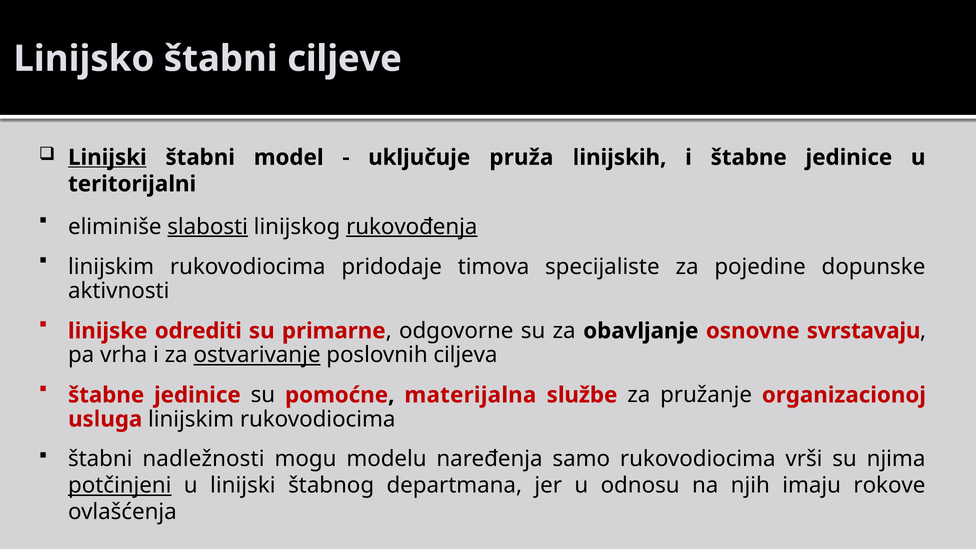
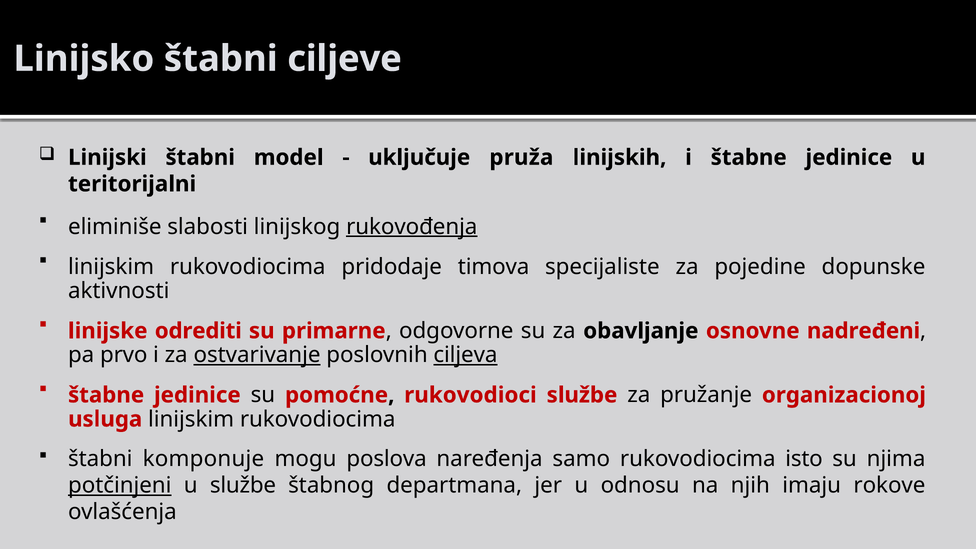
Linijski at (107, 157) underline: present -> none
slabosti underline: present -> none
svrstavaju: svrstavaju -> nadređeni
vrha: vrha -> prvo
ciljeva underline: none -> present
materijalna: materijalna -> rukovodioci
nadležnosti: nadležnosti -> komponuje
modelu: modelu -> poslova
vrši: vrši -> isto
u linijski: linijski -> službe
